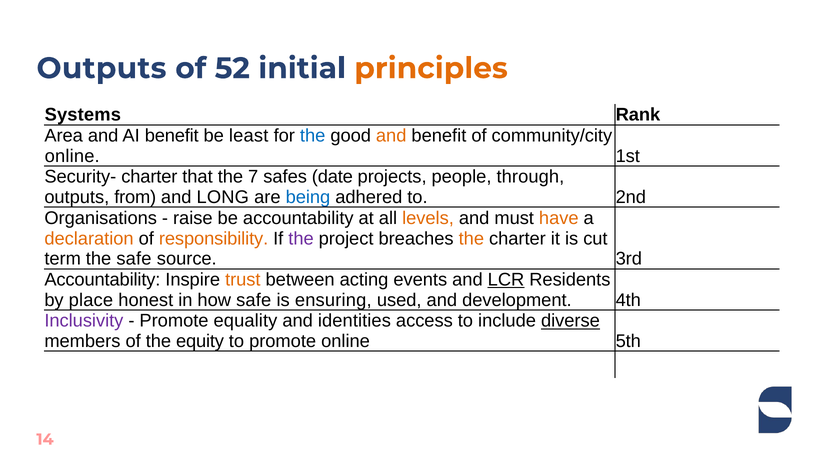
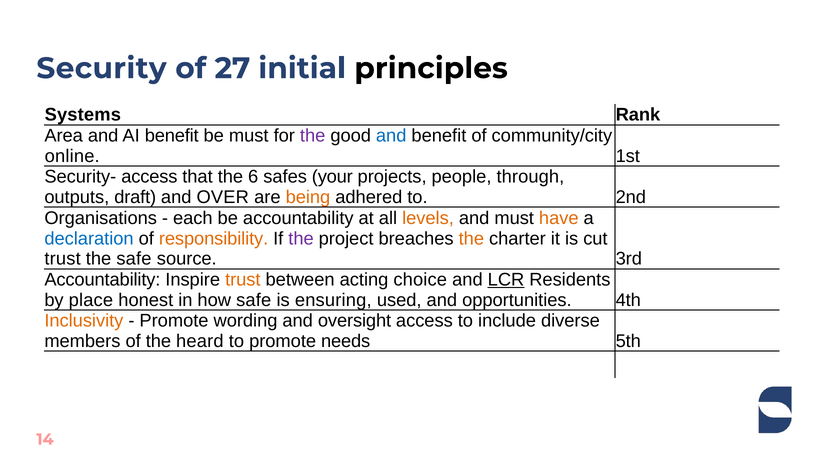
Outputs at (101, 68): Outputs -> Security
52: 52 -> 27
principles colour: orange -> black
be least: least -> must
the at (313, 136) colour: blue -> purple
and at (391, 136) colour: orange -> blue
Security- charter: charter -> access
7: 7 -> 6
date: date -> your
from: from -> draft
LONG: LONG -> OVER
being colour: blue -> orange
raise: raise -> each
declaration colour: orange -> blue
term at (63, 259): term -> trust
events: events -> choice
development: development -> opportunities
Inclusivity colour: purple -> orange
equality: equality -> wording
identities: identities -> oversight
diverse underline: present -> none
equity: equity -> heard
promote online: online -> needs
